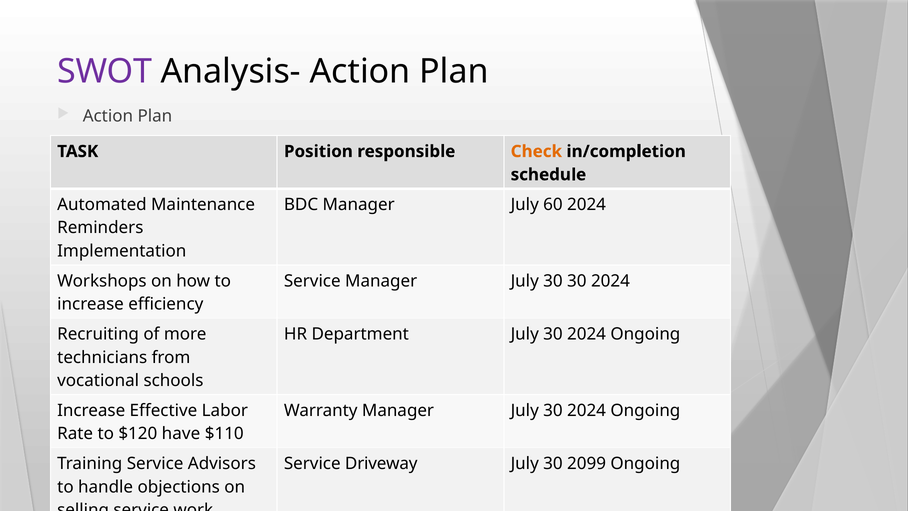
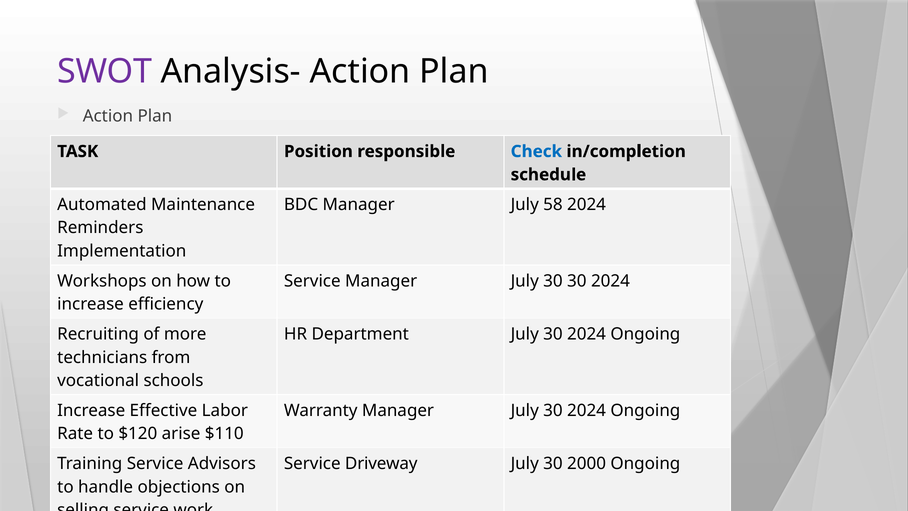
Check colour: orange -> blue
60: 60 -> 58
have: have -> arise
2099: 2099 -> 2000
